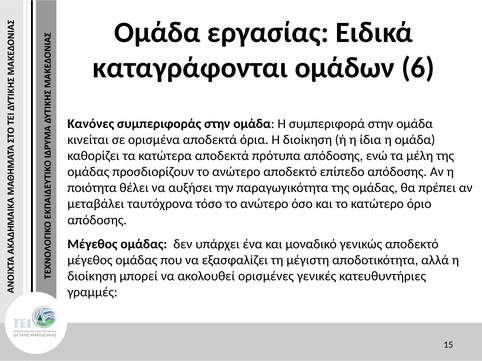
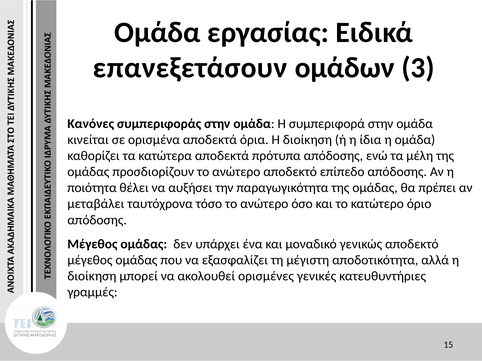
καταγράφονται: καταγράφονται -> επανεξετάσουν
6: 6 -> 3
